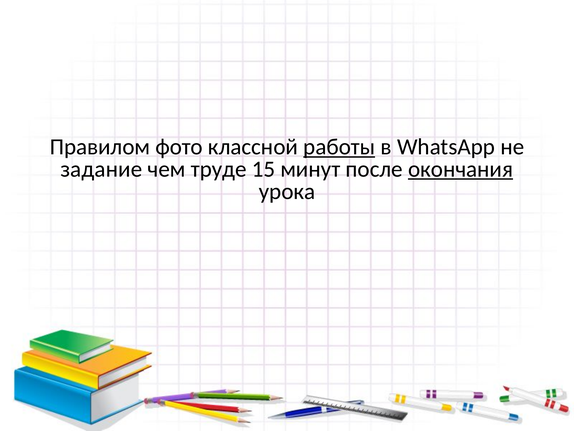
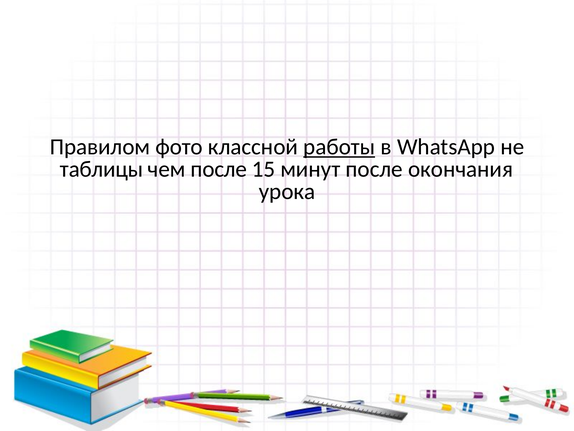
задание: задание -> таблицы
чем труде: труде -> после
окончания underline: present -> none
